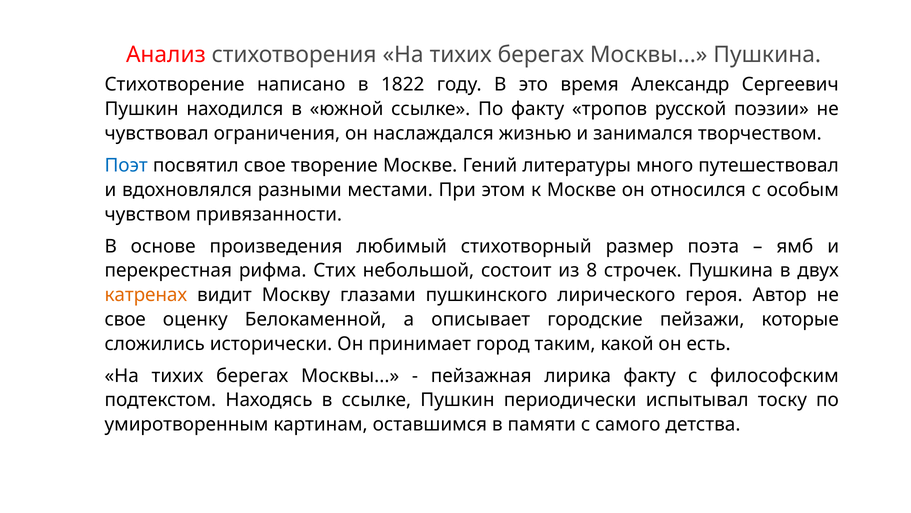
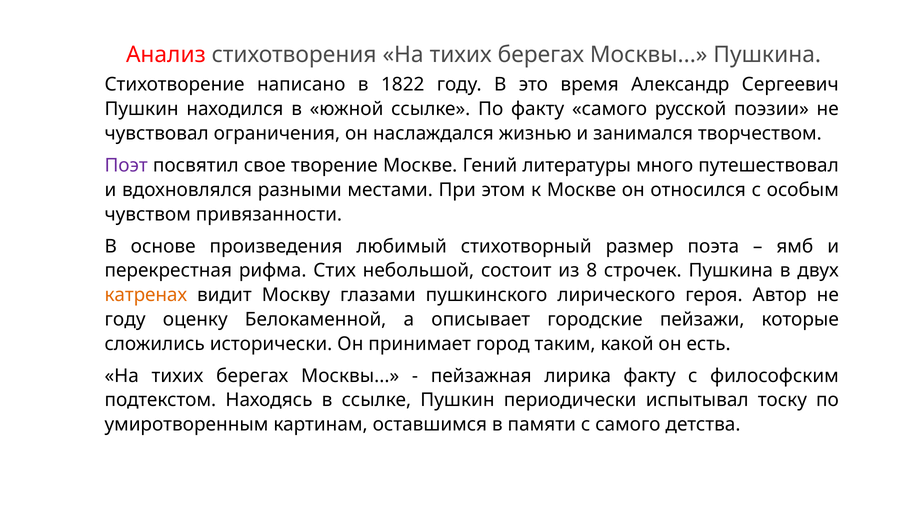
факту тропов: тропов -> самого
Поэт colour: blue -> purple
свое at (125, 319): свое -> году
